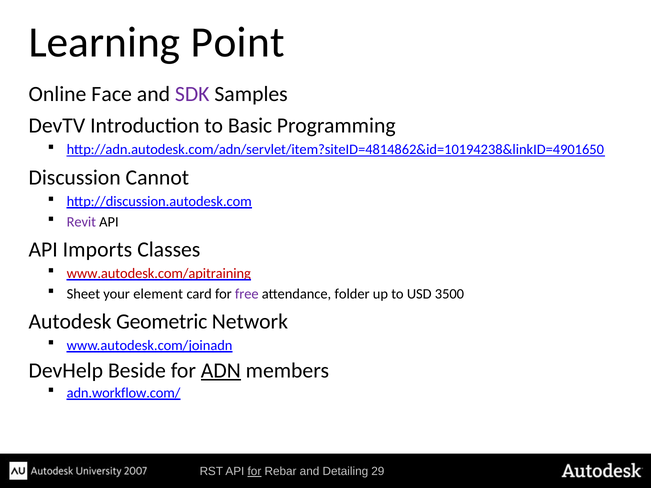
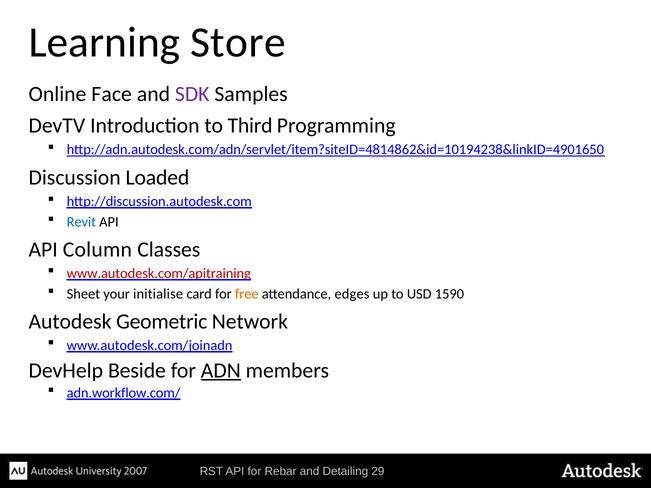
Point: Point -> Store
Basic: Basic -> Third
Cannot: Cannot -> Loaded
Revit colour: purple -> blue
Imports: Imports -> Column
element: element -> initialise
free colour: purple -> orange
folder: folder -> edges
3500: 3500 -> 1590
for at (254, 472) underline: present -> none
